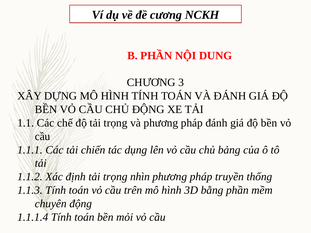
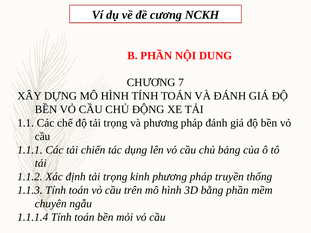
3: 3 -> 7
nhìn: nhìn -> kinh
chuyên động: động -> ngẫu
